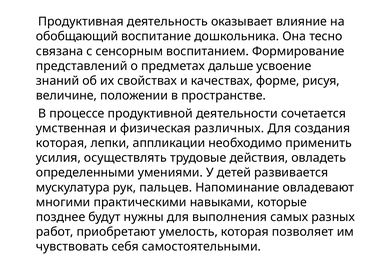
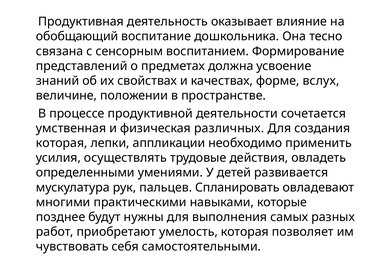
дальше: дальше -> должна
рисуя: рисуя -> вслух
Напоминание: Напоминание -> Спланировать
